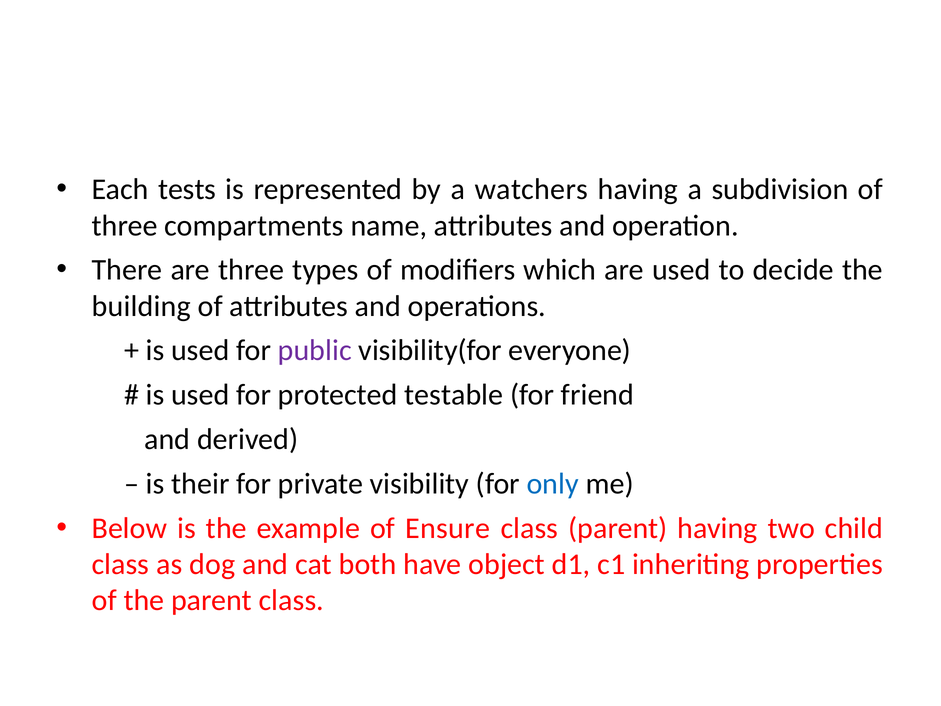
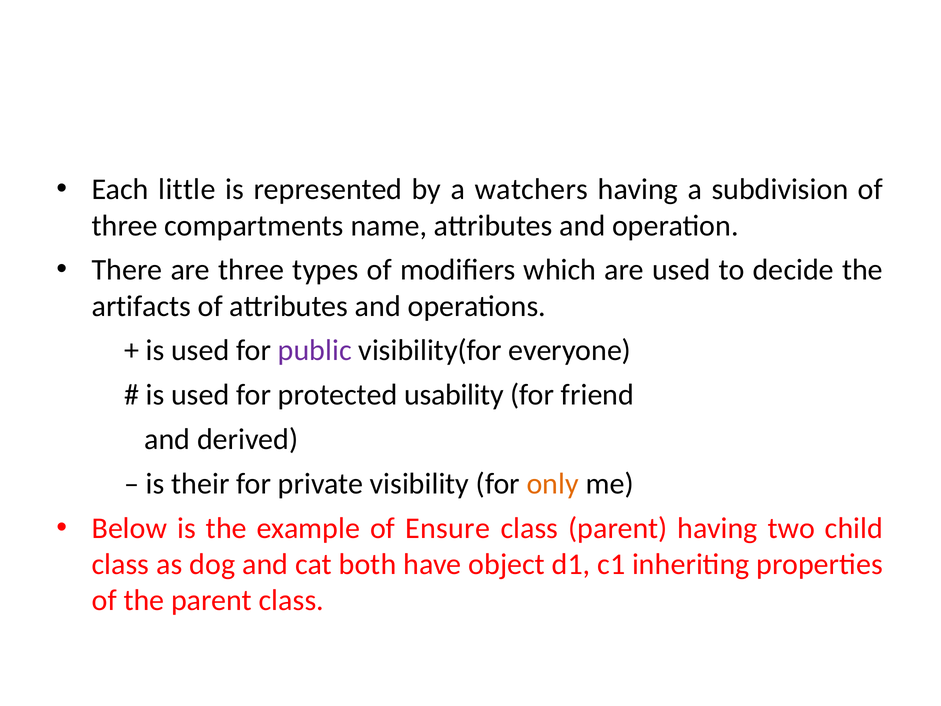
tests: tests -> little
building: building -> artifacts
testable: testable -> usability
only colour: blue -> orange
